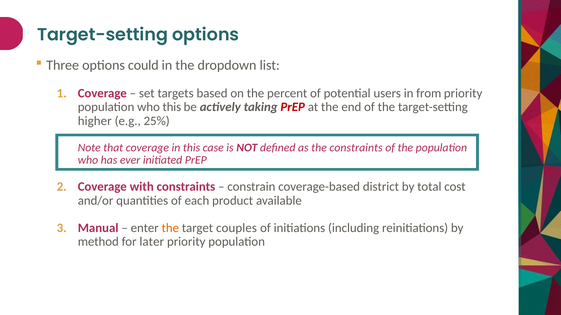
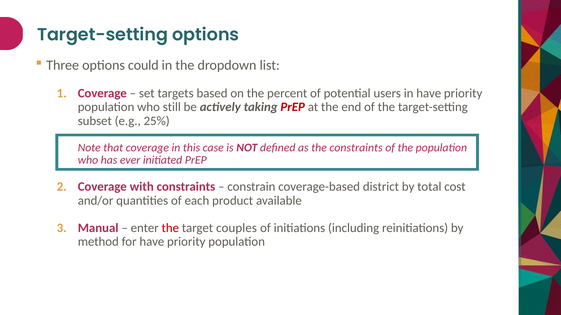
in from: from -> have
who this: this -> still
higher: higher -> subset
the at (170, 228) colour: orange -> red
for later: later -> have
